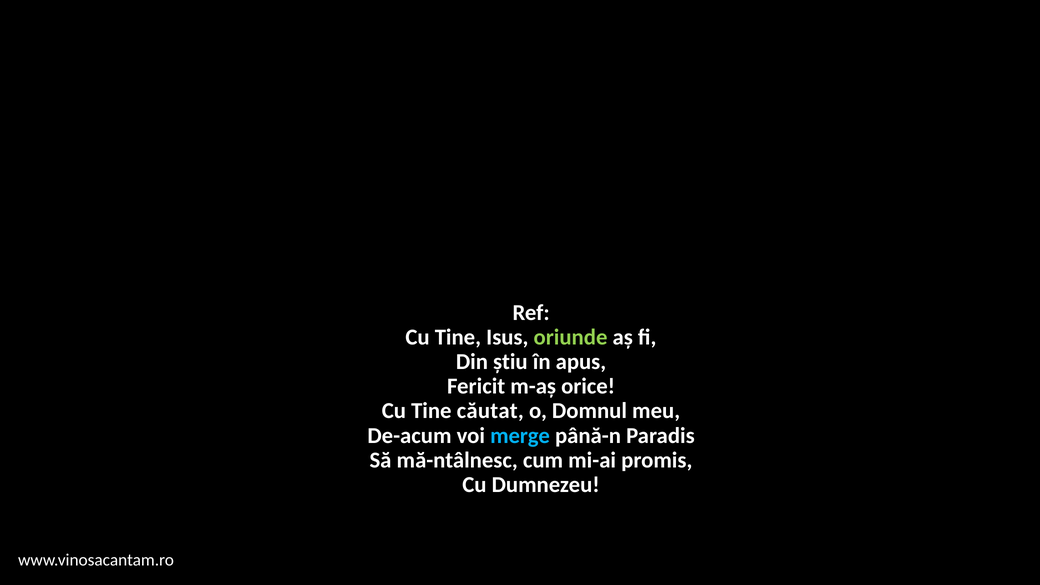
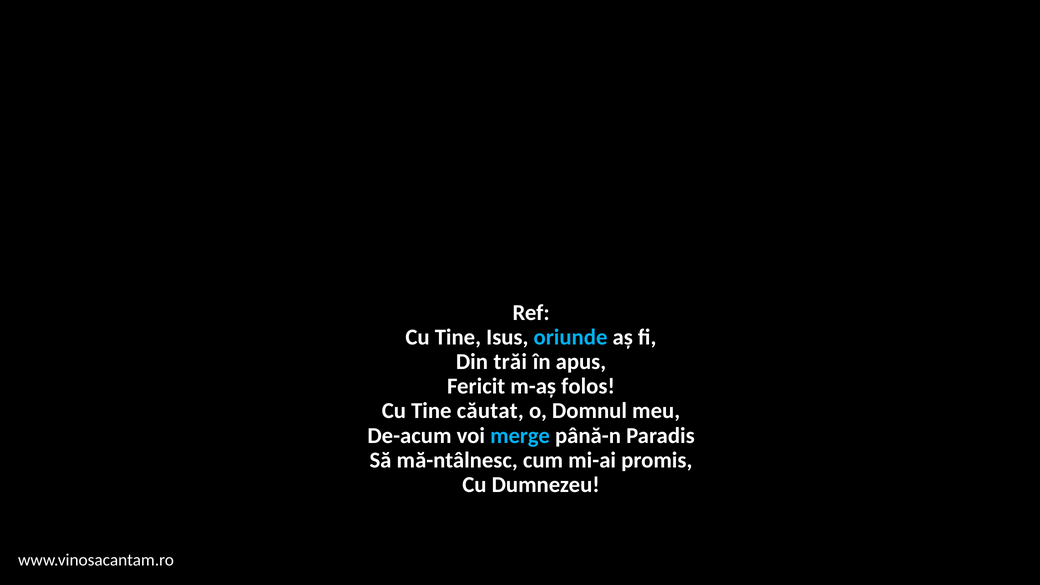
oriunde colour: light green -> light blue
știu: știu -> trăi
orice: orice -> folos
